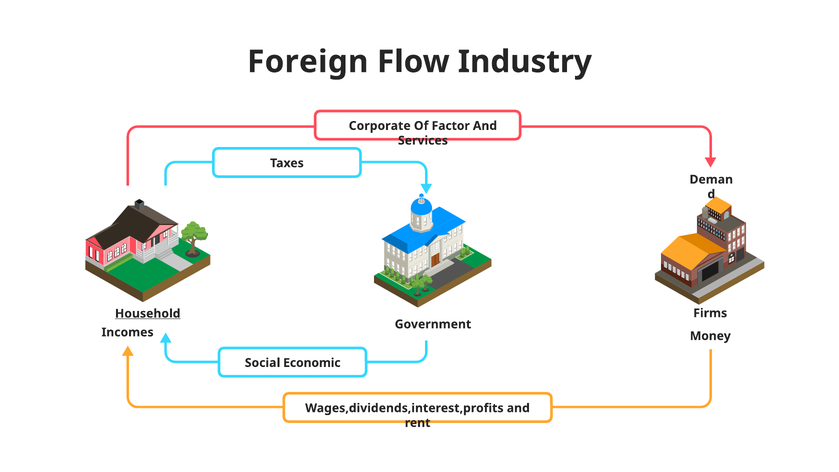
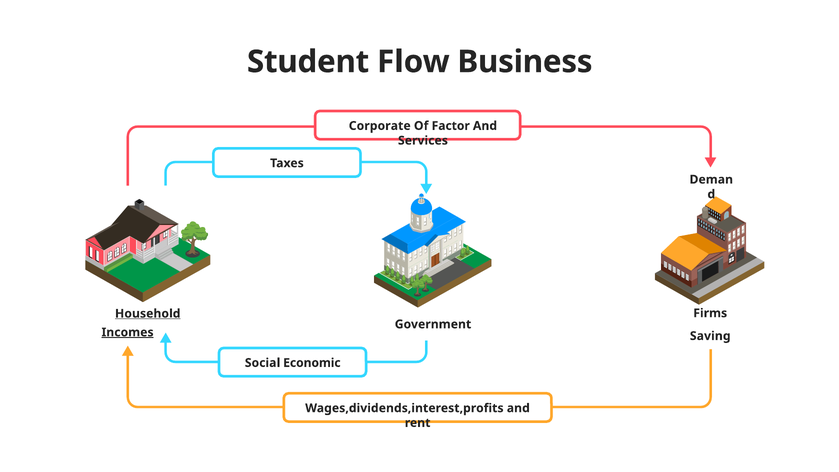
Foreign: Foreign -> Student
Industry: Industry -> Business
Incomes underline: none -> present
Money: Money -> Saving
